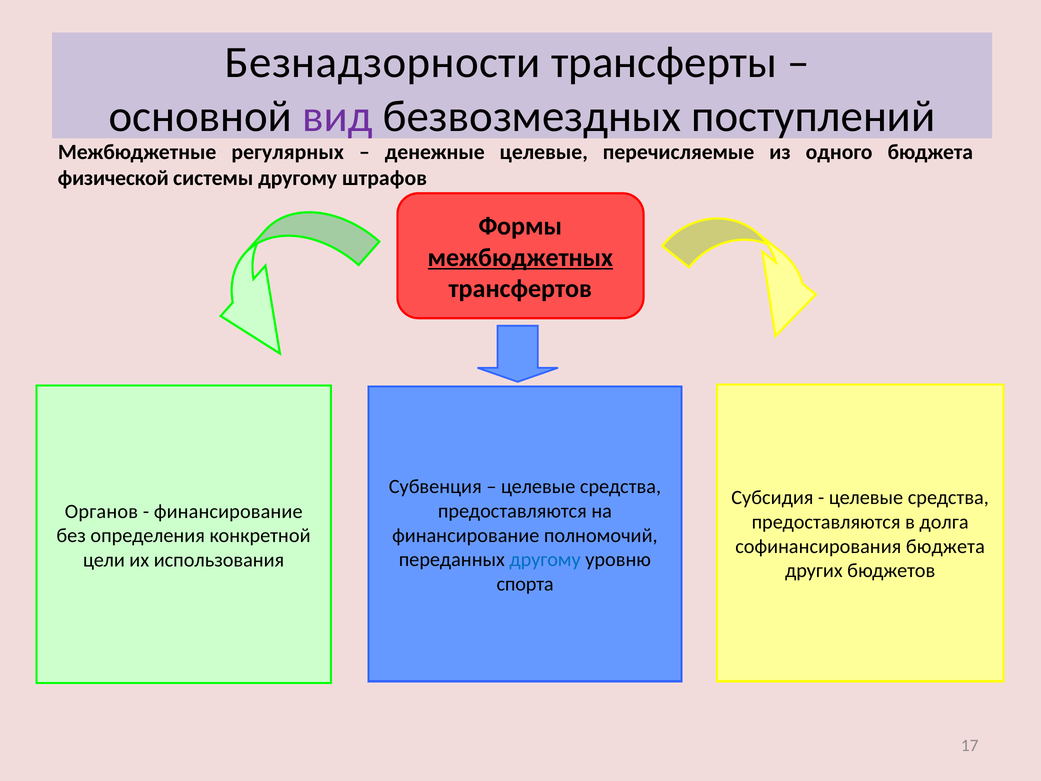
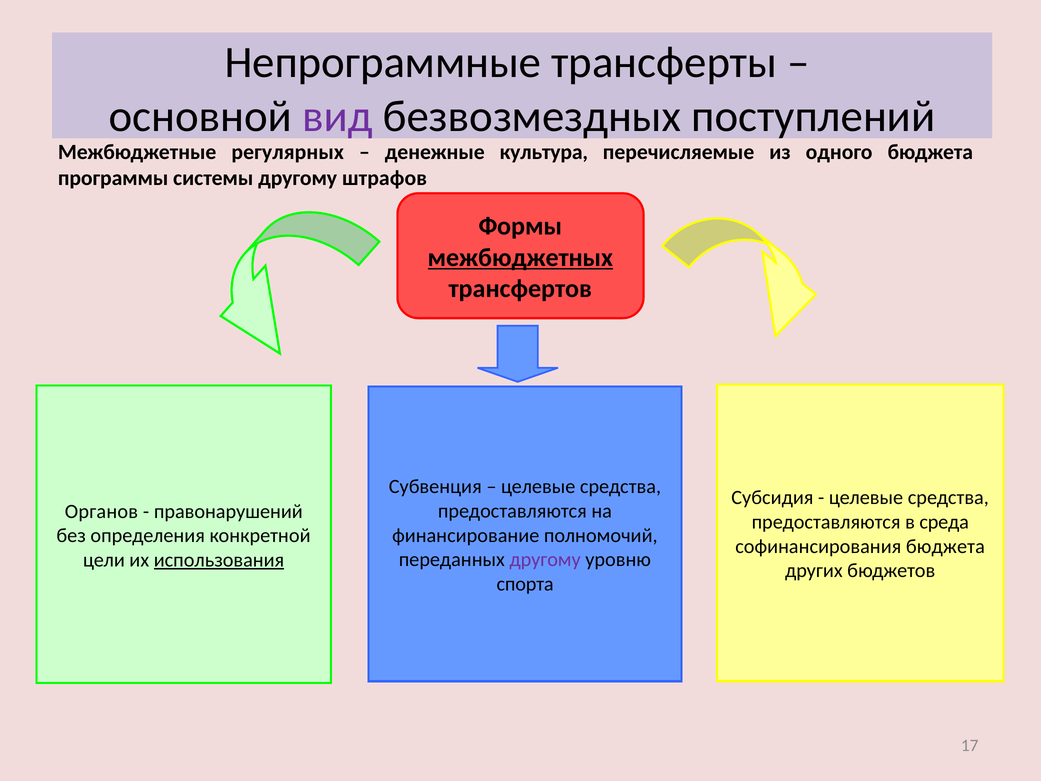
Безнадзорности: Безнадзорности -> Непрограммные
денежные целевые: целевые -> культура
физической: физической -> программы
финансирование at (228, 511): финансирование -> правонарушений
долга: долга -> среда
другому at (545, 560) colour: blue -> purple
использования underline: none -> present
